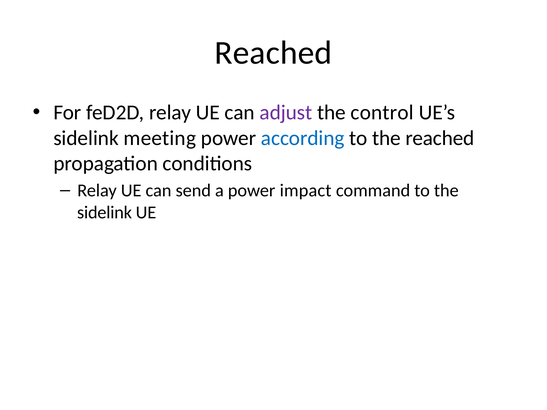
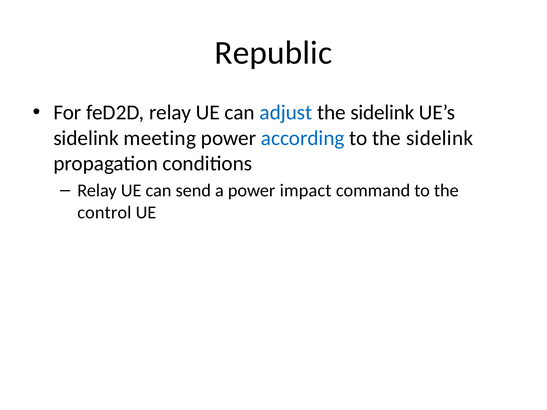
Reached at (273, 53): Reached -> Republic
adjust colour: purple -> blue
control at (382, 113): control -> sidelink
to the reached: reached -> sidelink
sidelink at (105, 213): sidelink -> control
